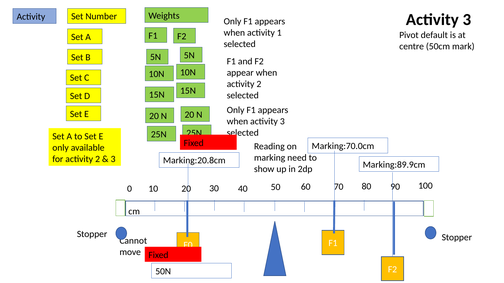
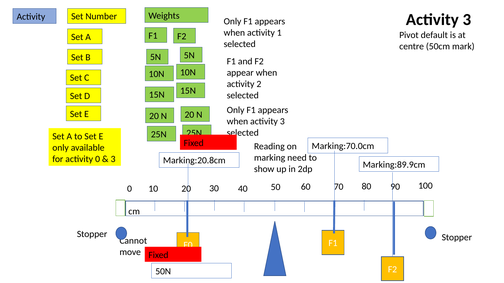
for activity 2: 2 -> 0
